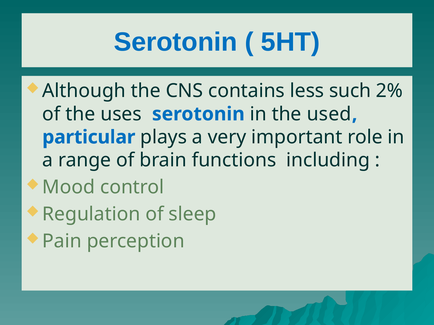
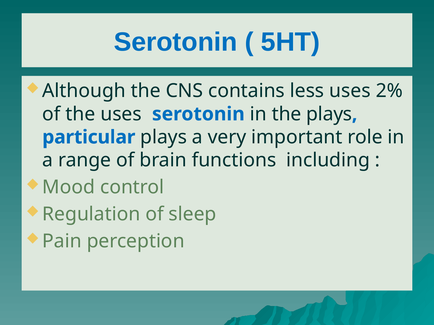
less such: such -> uses
the used: used -> plays
